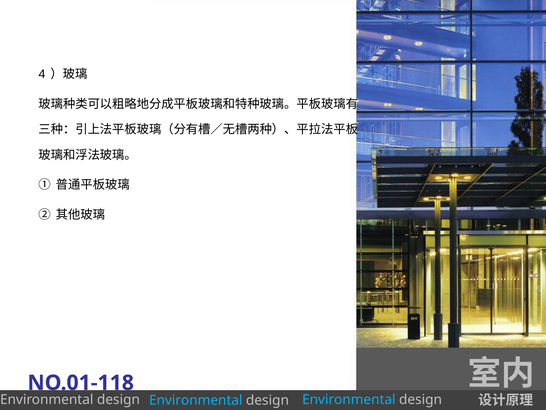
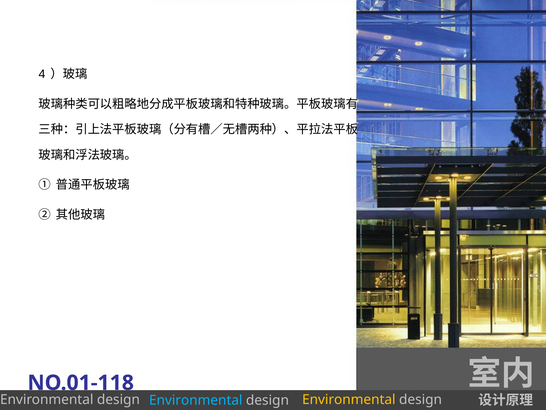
Environmental at (349, 399) colour: light blue -> yellow
